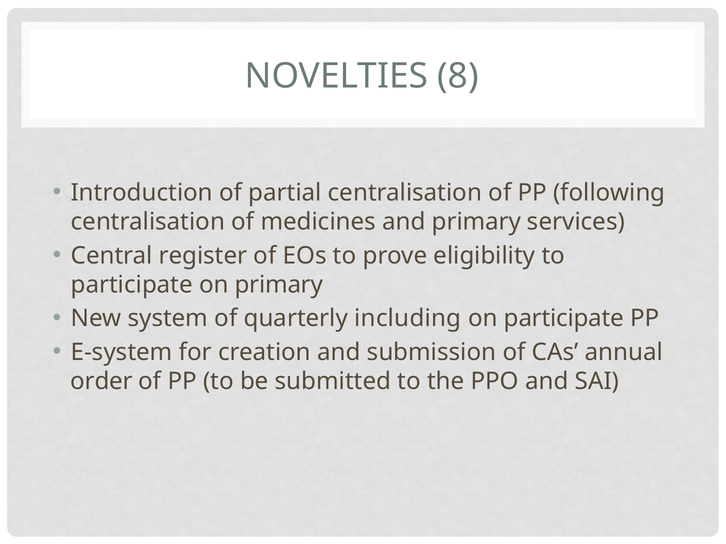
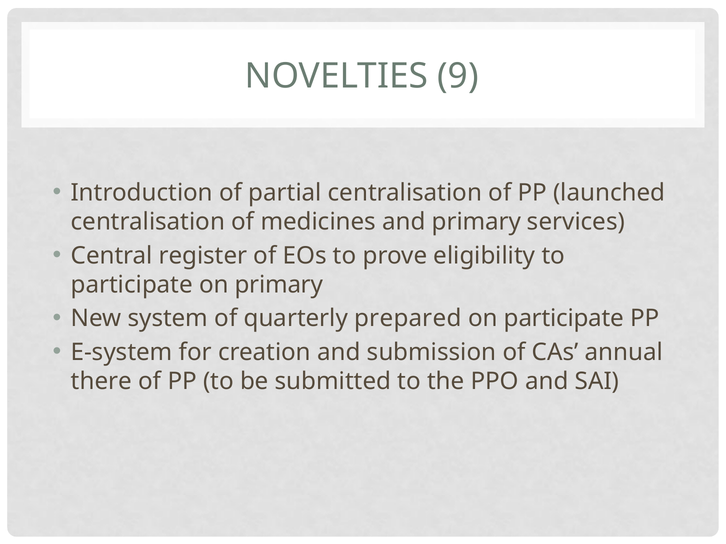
8: 8 -> 9
following: following -> launched
including: including -> prepared
order: order -> there
